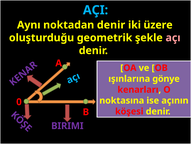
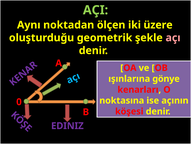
AÇI colour: light blue -> light green
noktadan denir: denir -> ölçen
BIRIMI: BIRIMI -> EDINIZ
